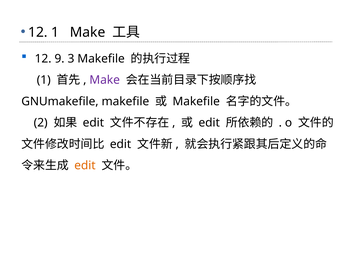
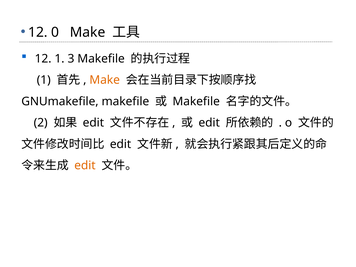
12 1: 1 -> 0
12 9: 9 -> 1
Make at (105, 80) colour: purple -> orange
